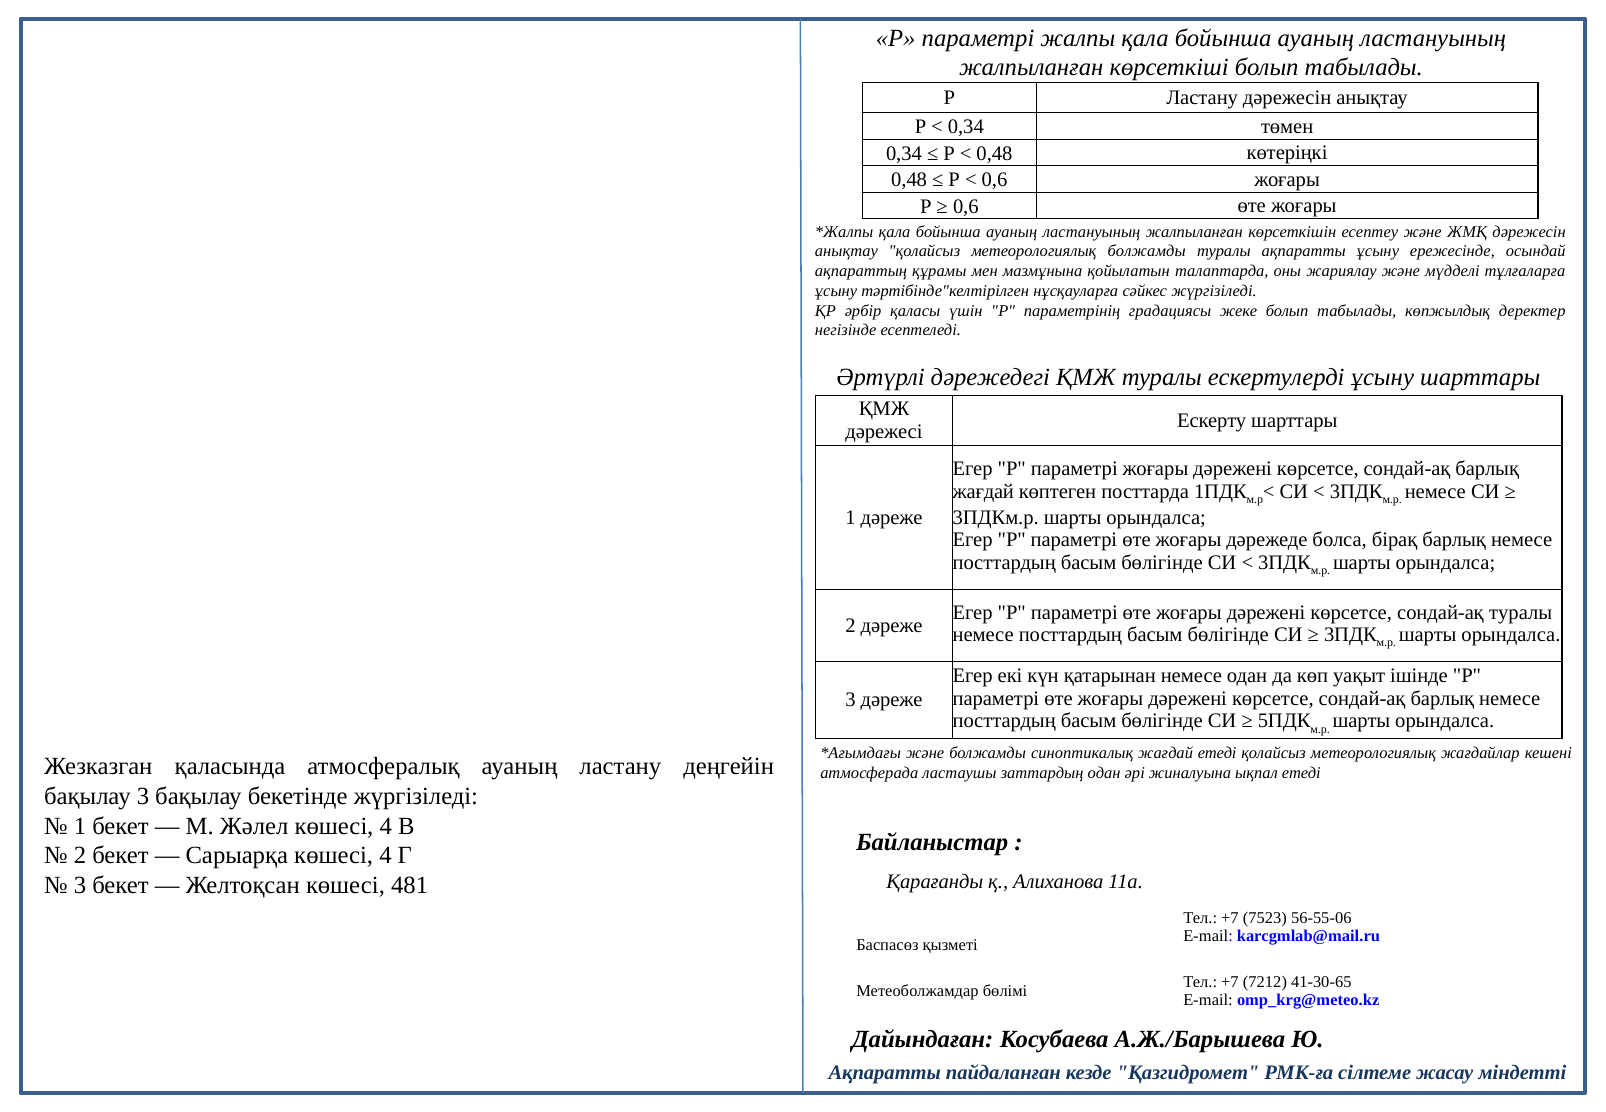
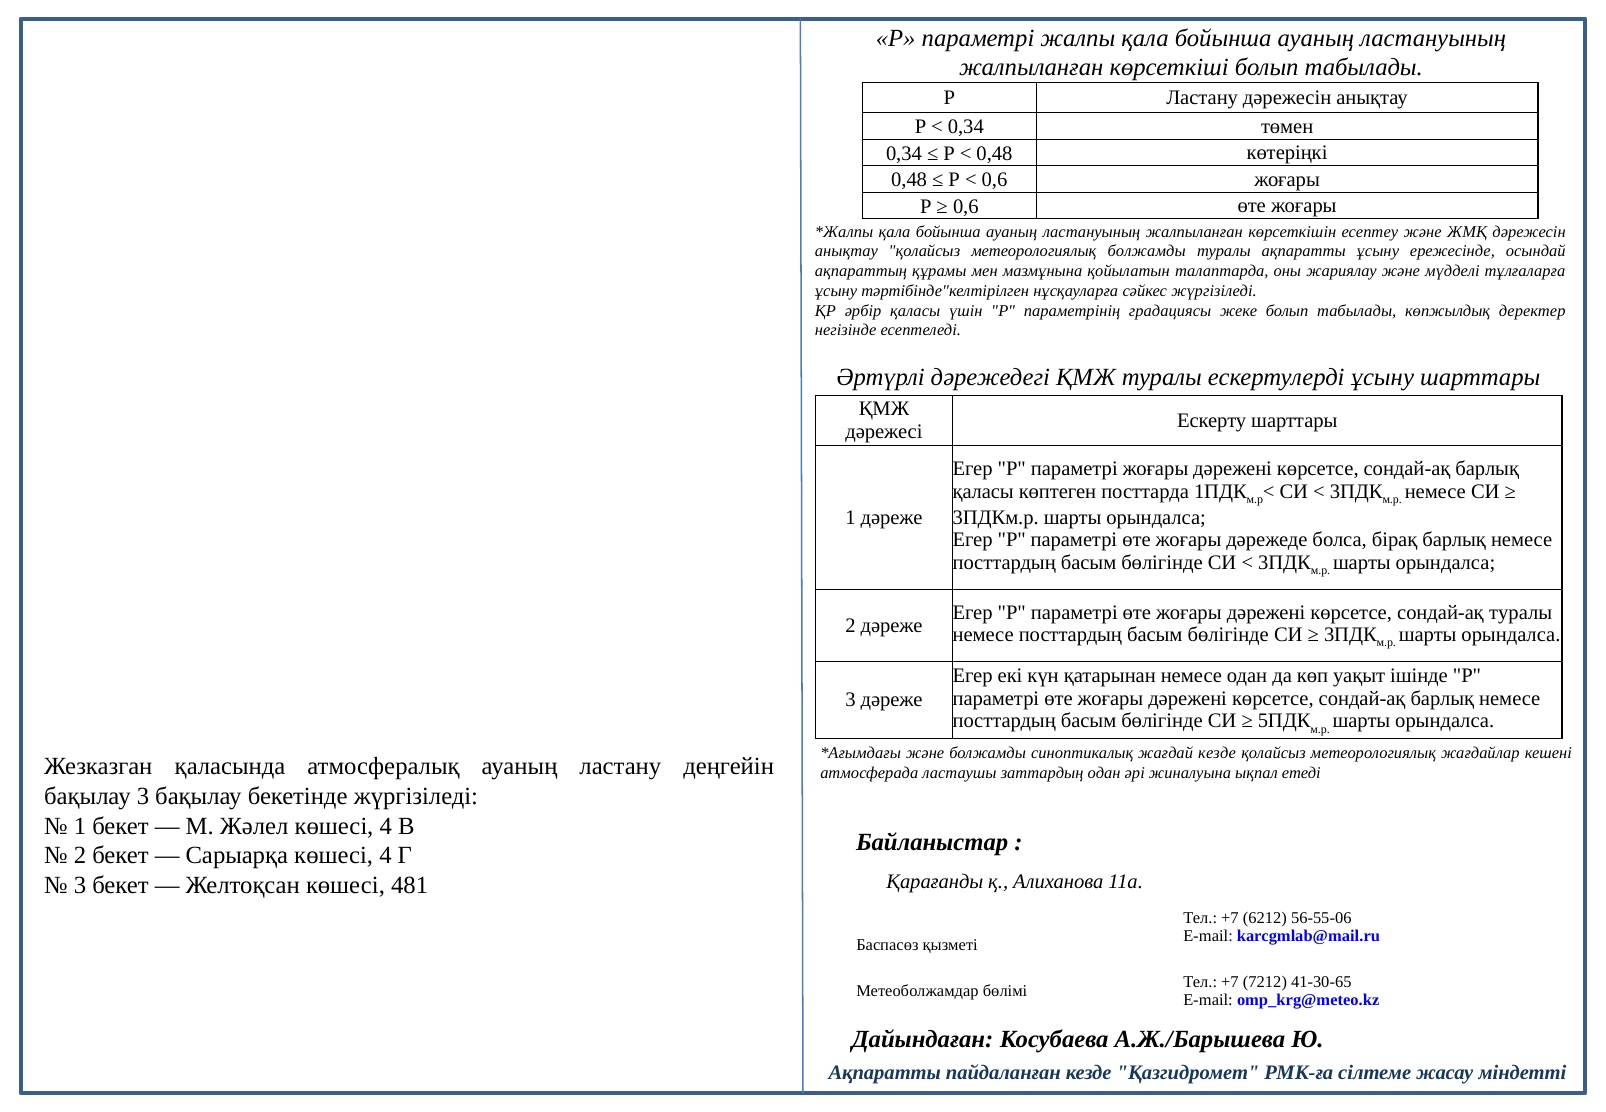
жағдай at (983, 491): жағдай -> қаласы
жағдай етеді: етеді -> кезде
7523: 7523 -> 6212
